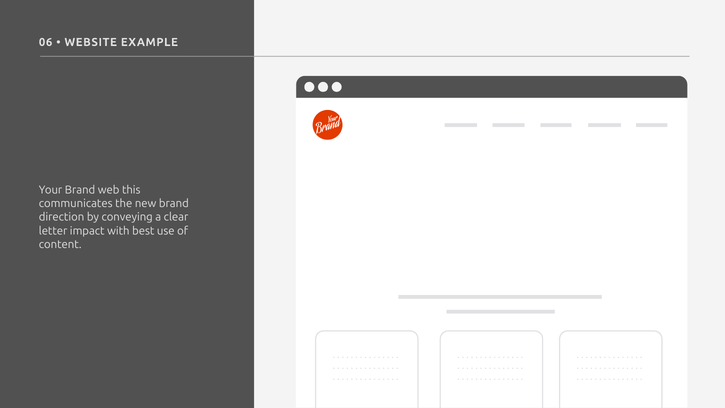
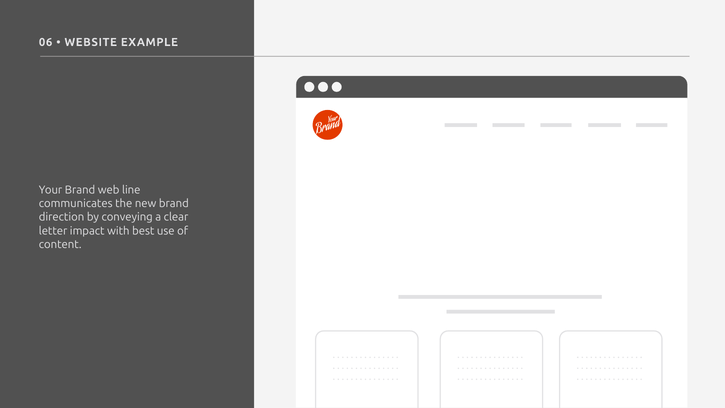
this: this -> line
